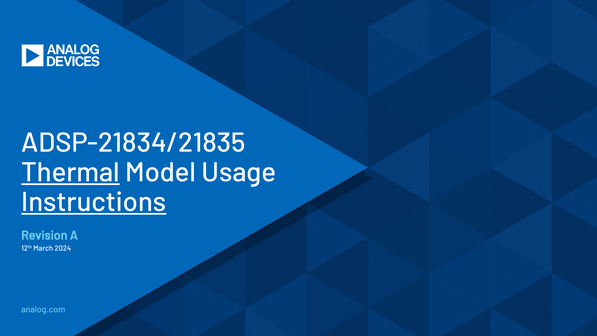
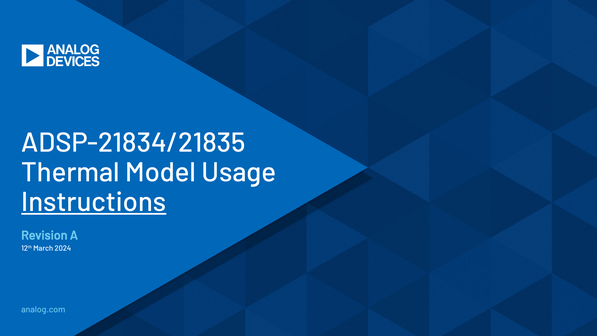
Thermal underline: present -> none
